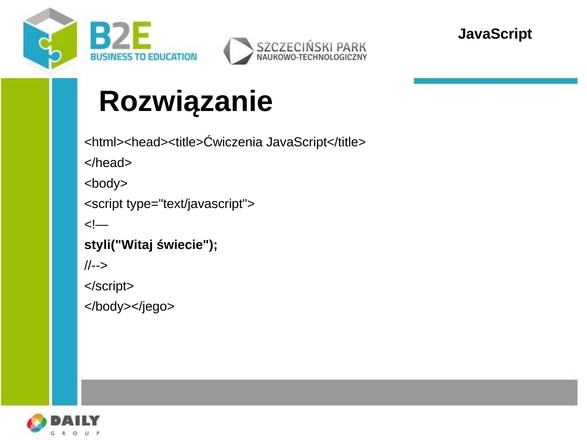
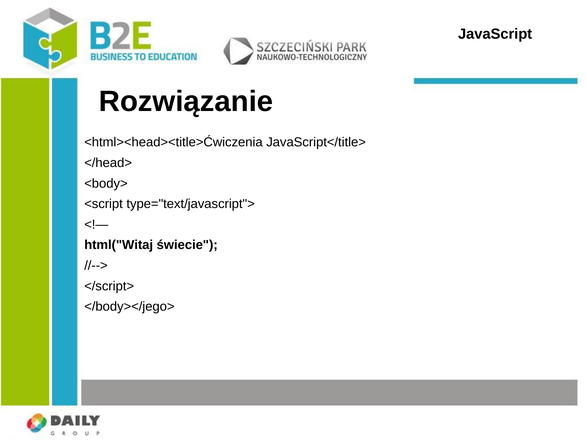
styli("Witaj: styli("Witaj -> html("Witaj
